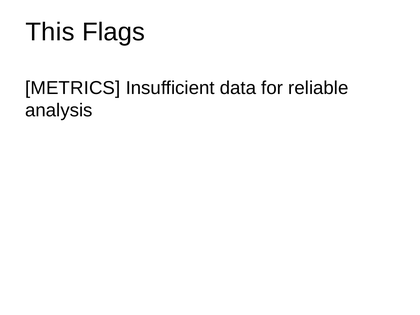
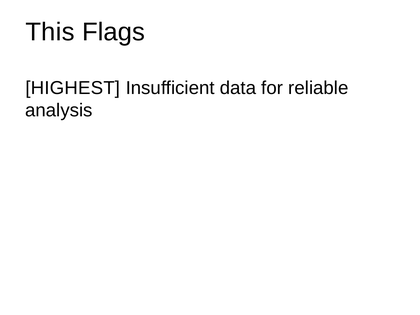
METRICS: METRICS -> HIGHEST
